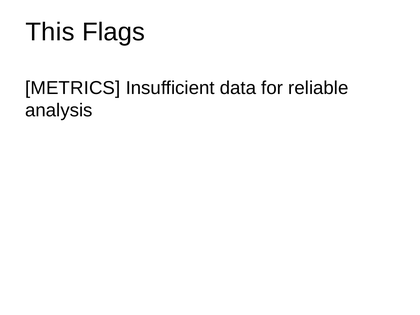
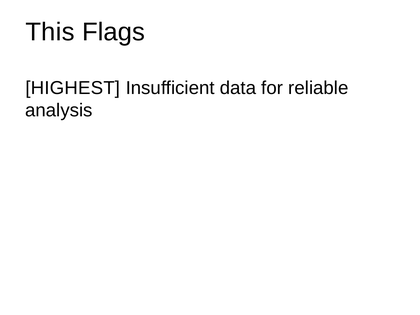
METRICS: METRICS -> HIGHEST
